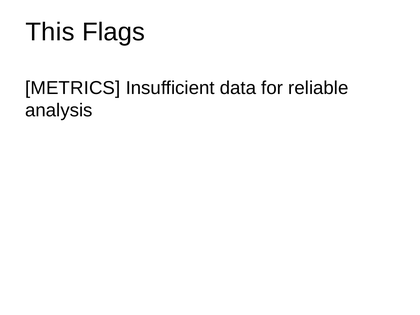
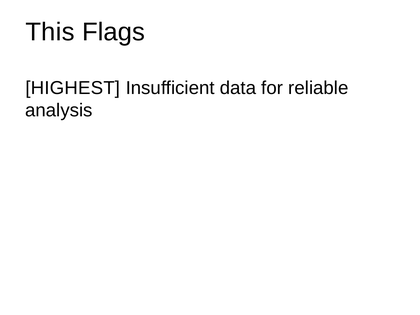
METRICS: METRICS -> HIGHEST
